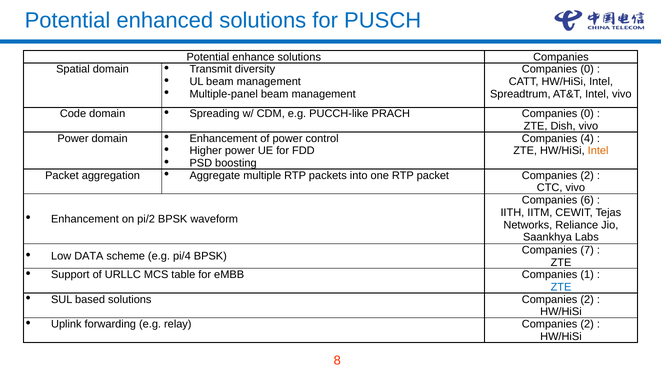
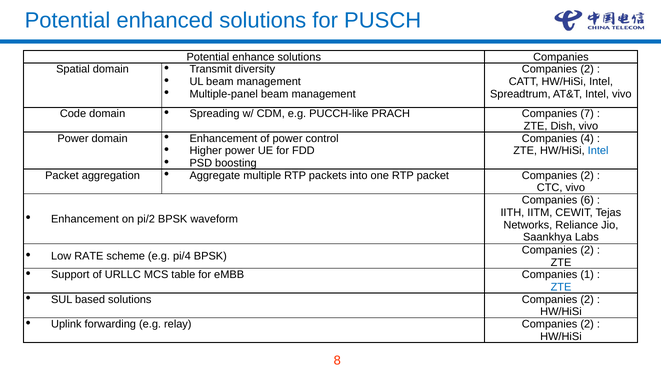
0 at (587, 69): 0 -> 2
0 at (587, 114): 0 -> 7
Intel at (598, 151) colour: orange -> blue
7 at (587, 250): 7 -> 2
DATA: DATA -> RATE
